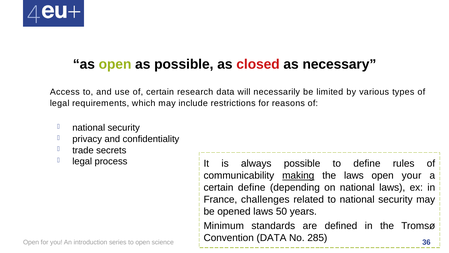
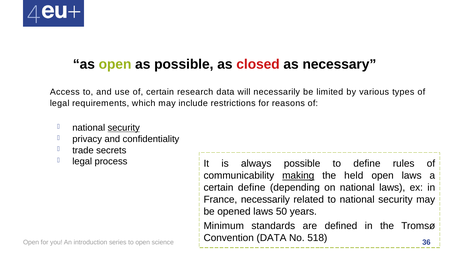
security at (124, 128) underline: none -> present
the laws: laws -> held
open your: your -> laws
France challenges: challenges -> necessarily
285: 285 -> 518
